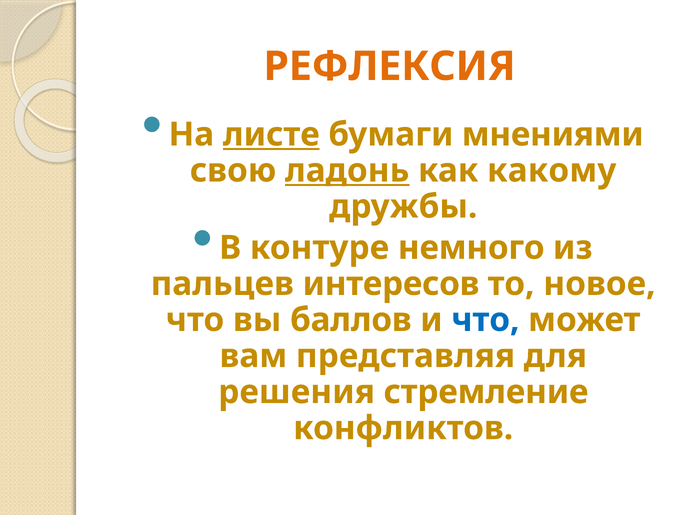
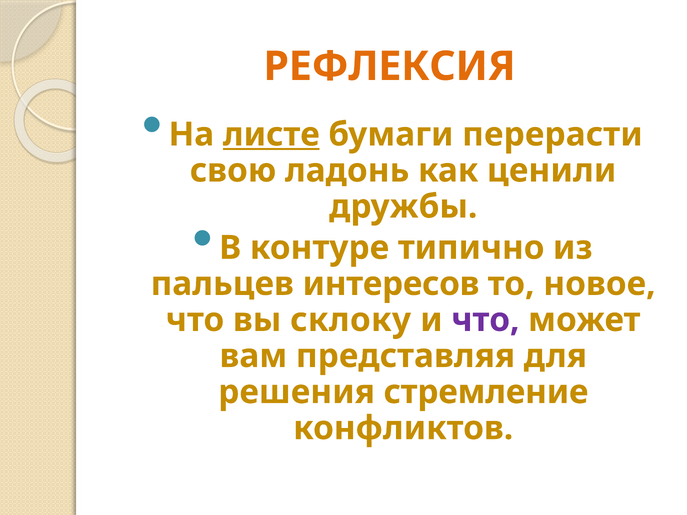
мнениями: мнениями -> перерасти
ладонь underline: present -> none
какому: какому -> ценили
немного: немного -> типично
баллов: баллов -> склоку
что at (485, 320) colour: blue -> purple
